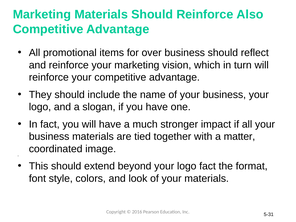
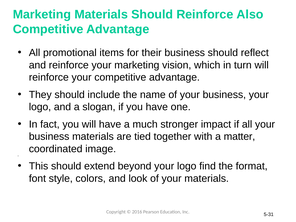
over: over -> their
logo fact: fact -> find
